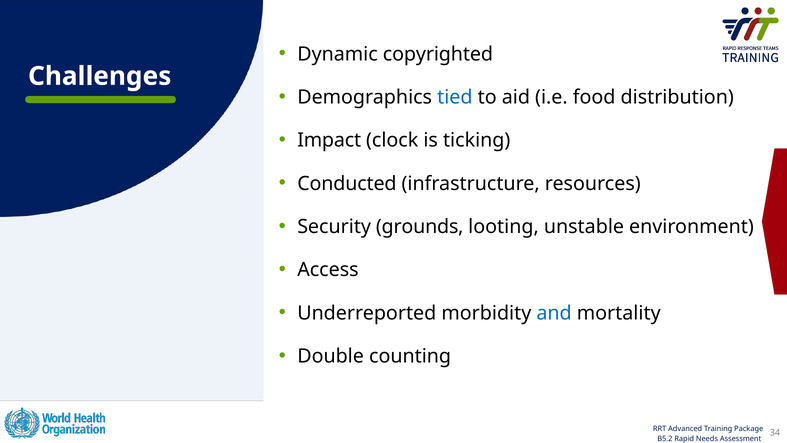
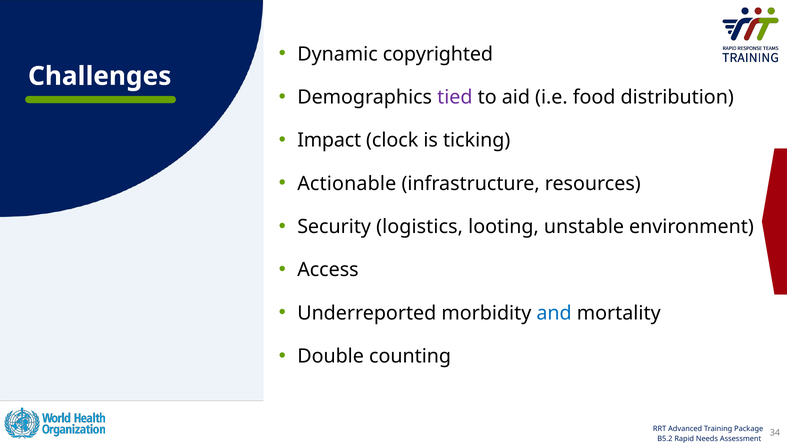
tied colour: blue -> purple
Conducted: Conducted -> Actionable
grounds: grounds -> logistics
